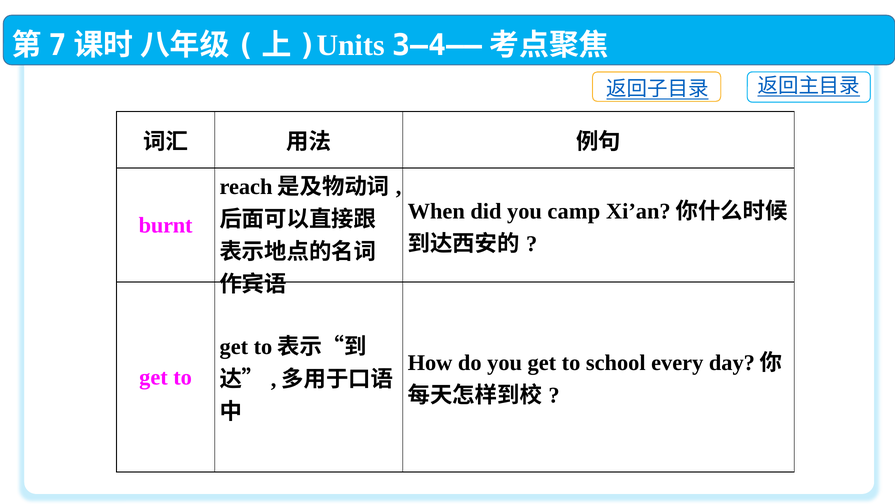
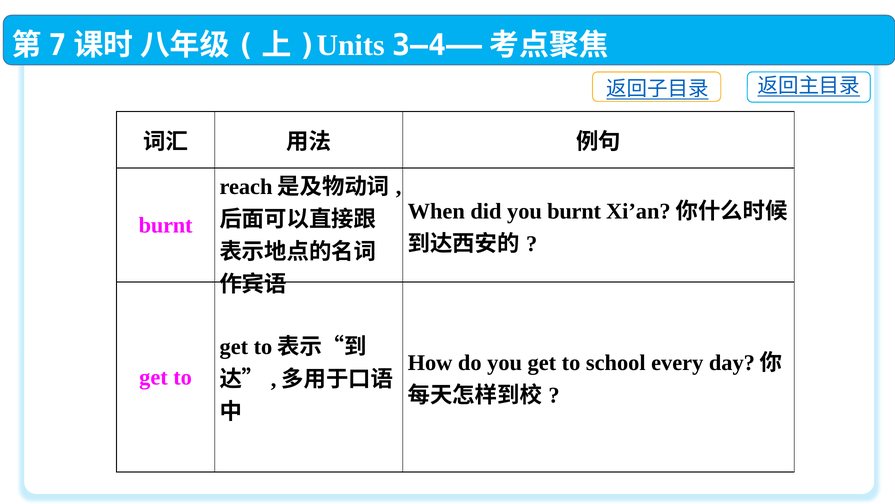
you camp: camp -> burnt
